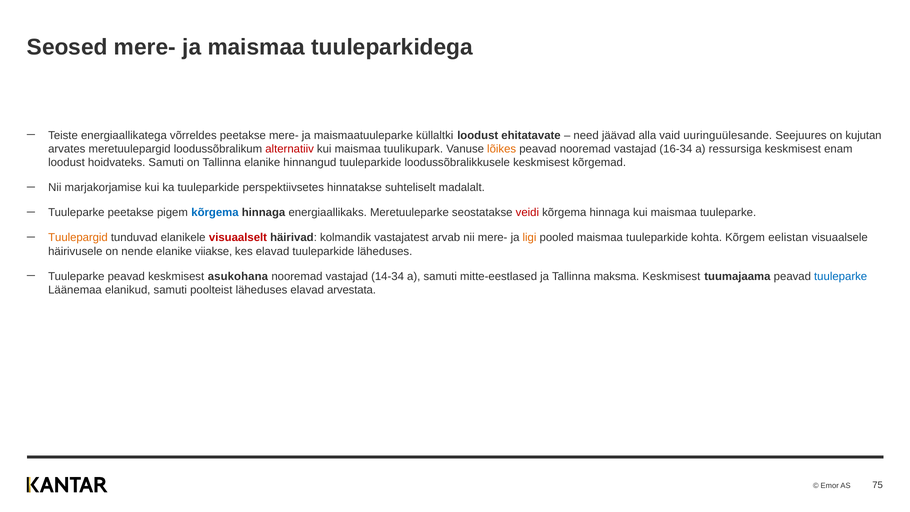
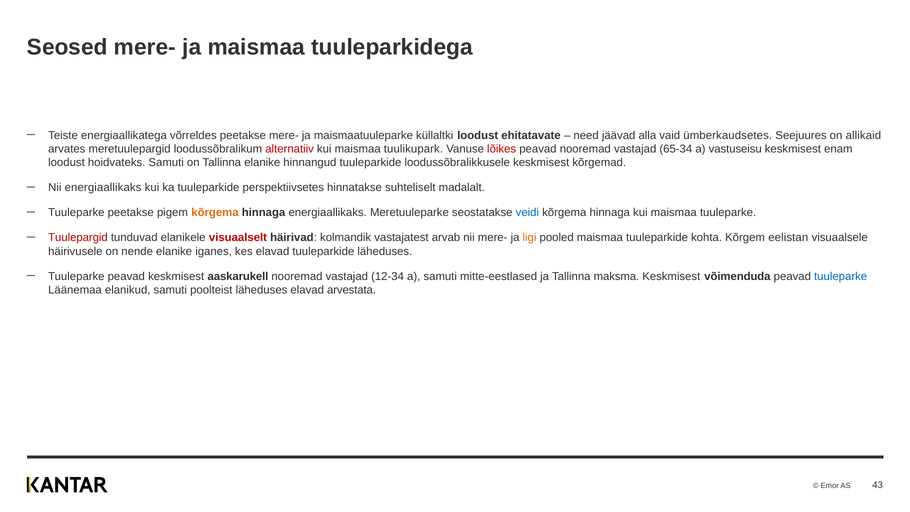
uuringuülesande: uuringuülesande -> ümberkaudsetes
kujutan: kujutan -> allikaid
lõikes colour: orange -> red
16-34: 16-34 -> 65-34
ressursiga: ressursiga -> vastuseisu
Nii marjakorjamise: marjakorjamise -> energiaallikaks
kõrgema at (215, 213) colour: blue -> orange
veidi colour: red -> blue
Tuulepargid colour: orange -> red
viiakse: viiakse -> iganes
asukohana: asukohana -> aaskarukell
14-34: 14-34 -> 12-34
tuumajaama: tuumajaama -> võimenduda
75: 75 -> 43
